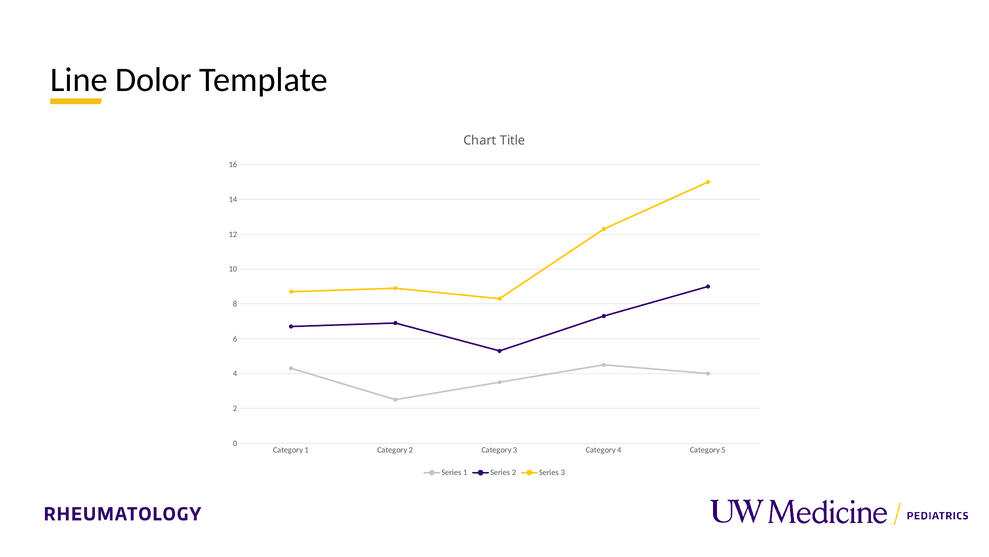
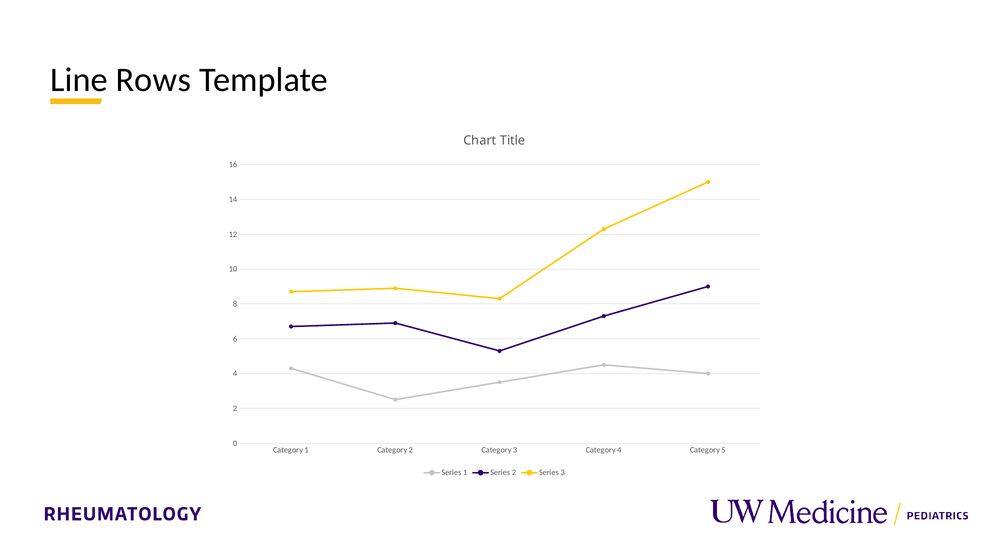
Dolor: Dolor -> Rows
